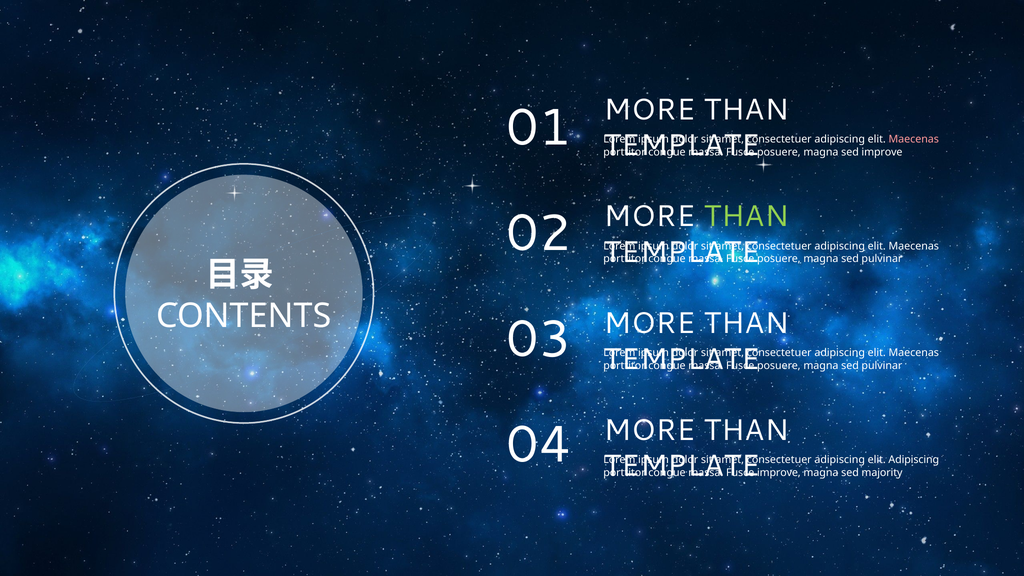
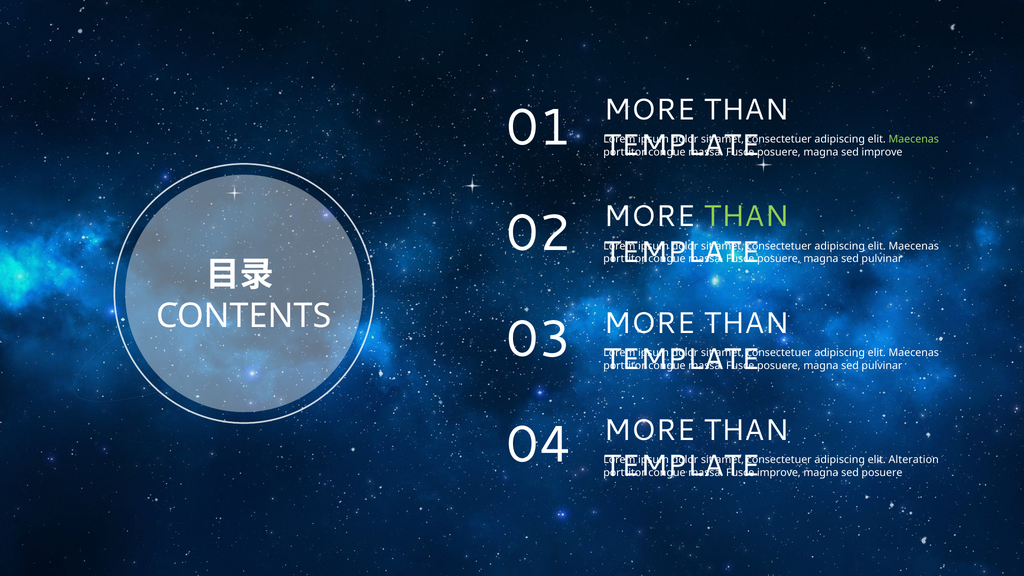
Maecenas at (914, 139) colour: pink -> light green
elit Adipiscing: Adipiscing -> Alteration
sed majority: majority -> posuere
